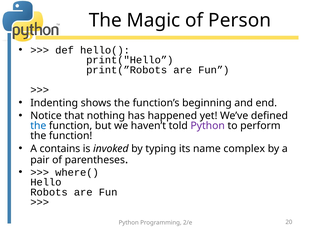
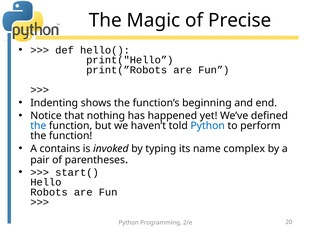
Person: Person -> Precise
Python at (208, 126) colour: purple -> blue
where(: where( -> start(
